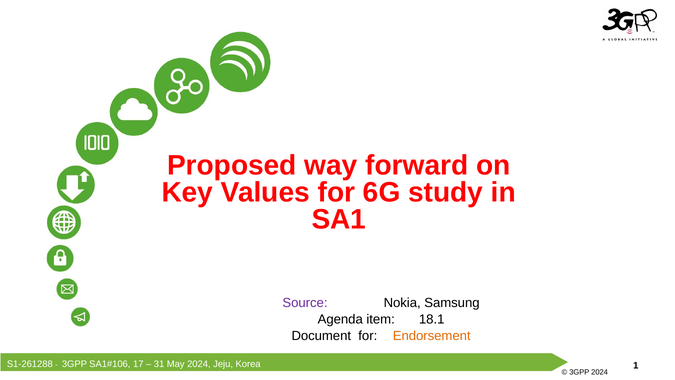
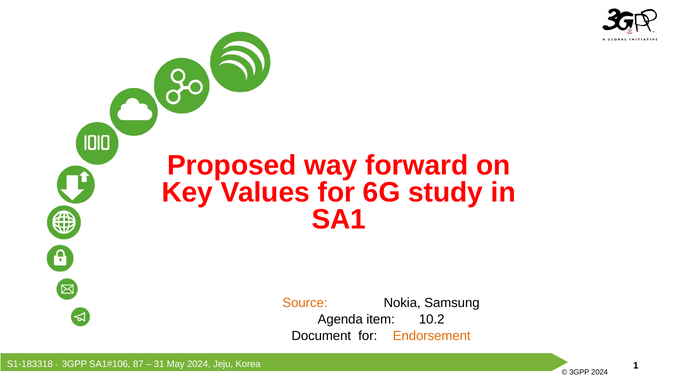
Source colour: purple -> orange
18.1: 18.1 -> 10.2
S1-261288: S1-261288 -> S1-183318
17: 17 -> 87
